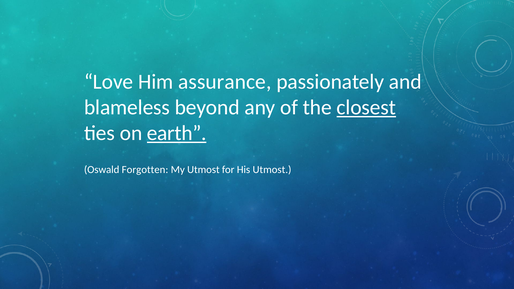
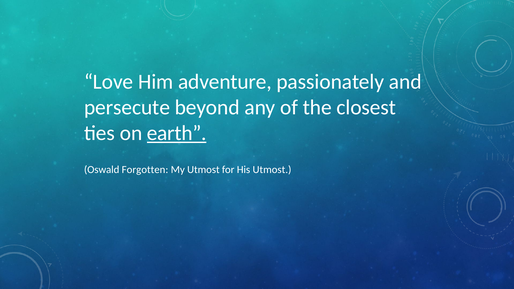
assurance: assurance -> adventure
blameless: blameless -> persecute
closest underline: present -> none
